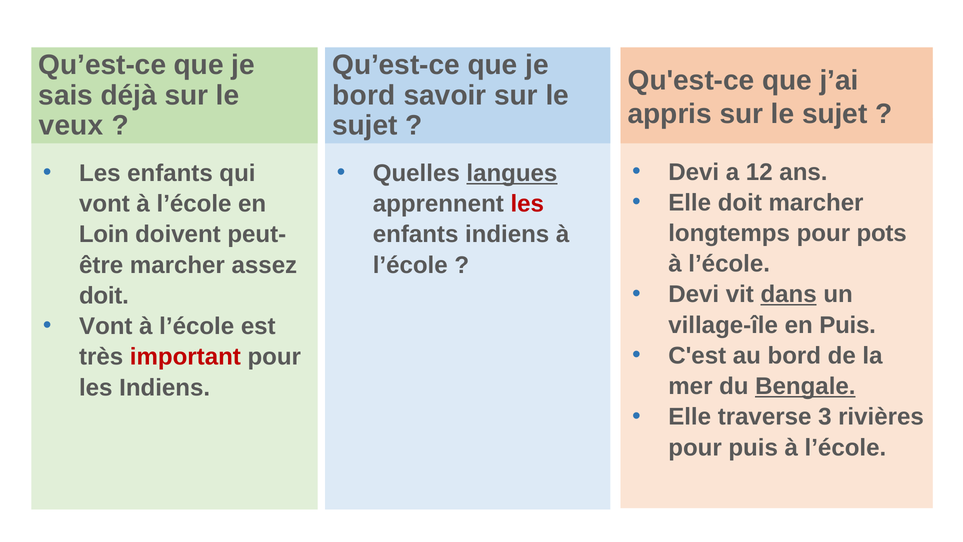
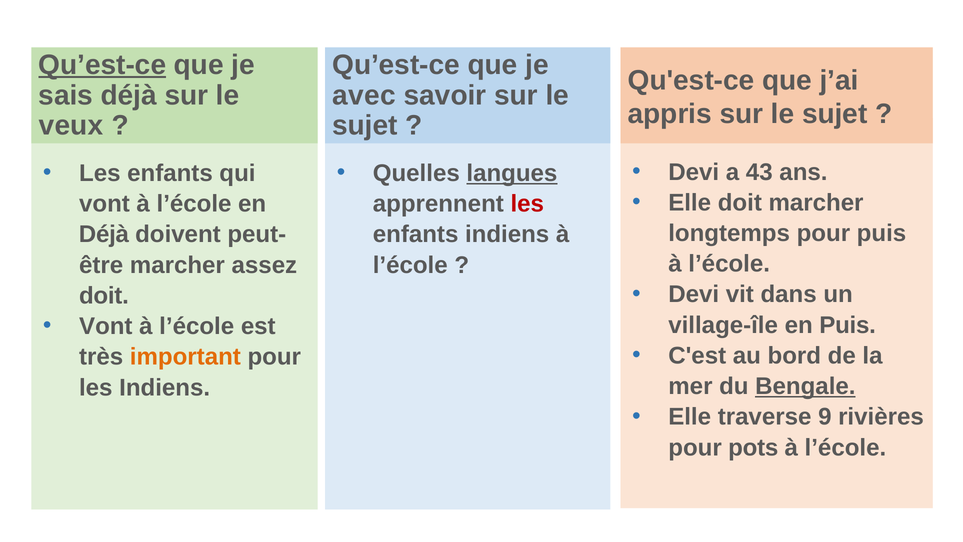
Qu’est-ce at (102, 65) underline: none -> present
bord at (364, 95): bord -> avec
12: 12 -> 43
pour pots: pots -> puis
Loin at (104, 234): Loin -> Déjà
dans underline: present -> none
important colour: red -> orange
3: 3 -> 9
pour puis: puis -> pots
